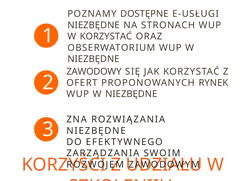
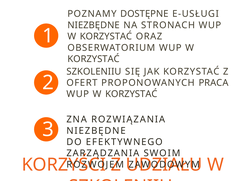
NIEZBĘDNE at (93, 59): NIEZBĘDNE -> KORZYSTAĆ
ZAWODOWY at (94, 71): ZAWODOWY -> SZKOLENIIU
RYNEK: RYNEK -> PRACA
NIEZBĘDNE at (131, 94): NIEZBĘDNE -> KORZYSTAĆ
